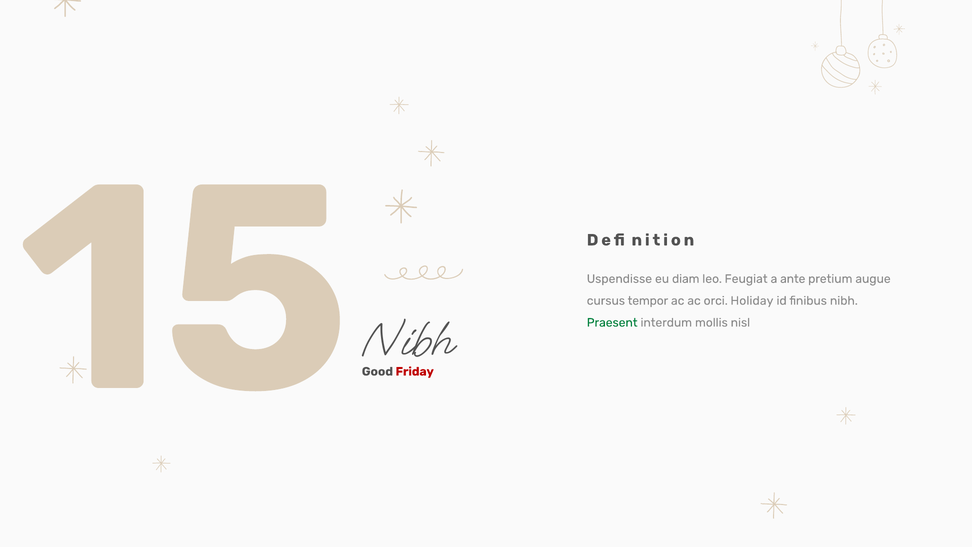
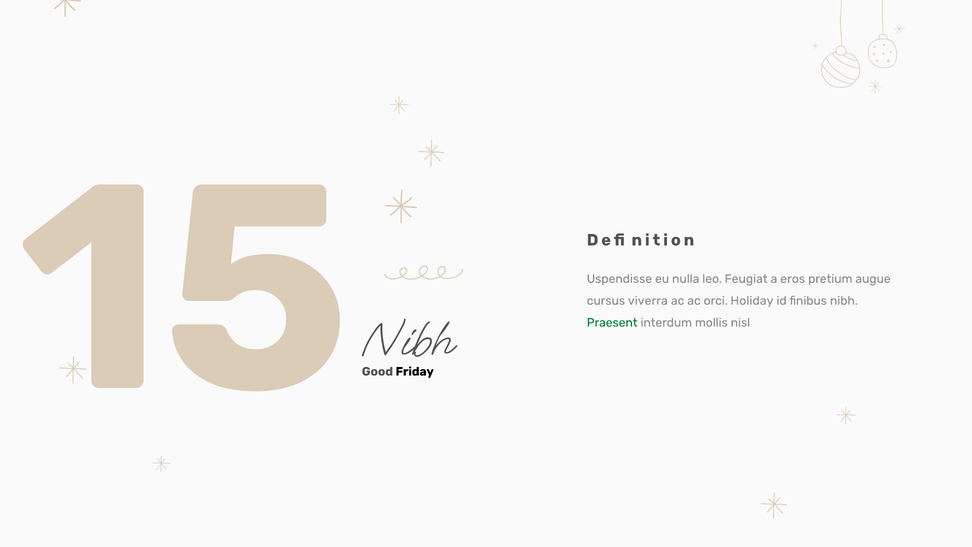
diam: diam -> nulla
ante: ante -> eros
tempor: tempor -> viverra
Friday colour: red -> black
